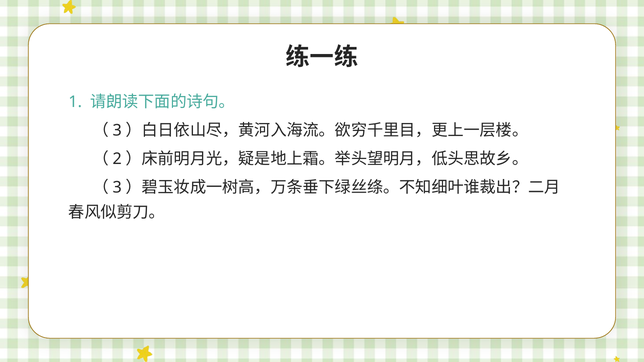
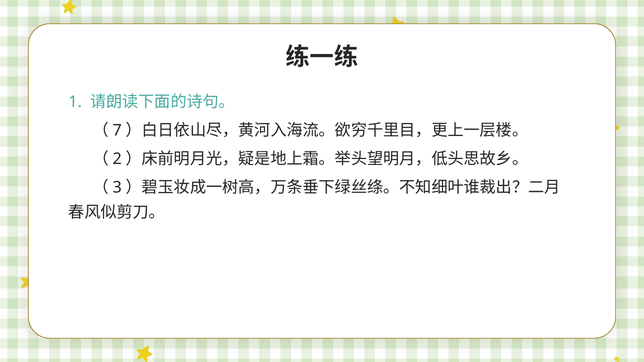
3 at (117, 130): 3 -> 7
